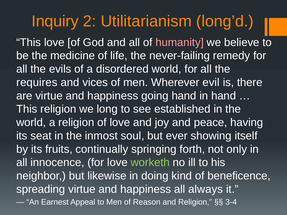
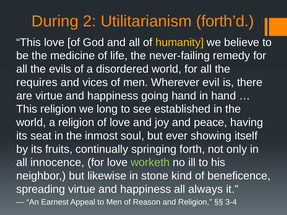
Inquiry: Inquiry -> During
long’d: long’d -> forth’d
humanity colour: pink -> yellow
doing: doing -> stone
